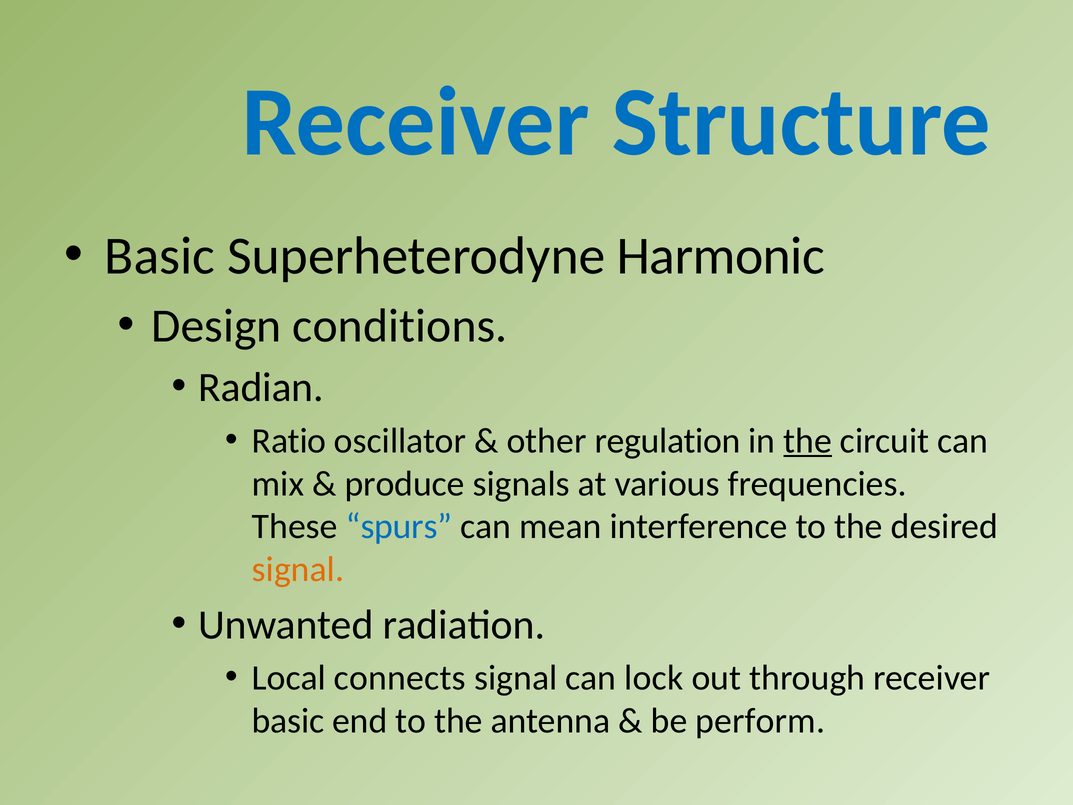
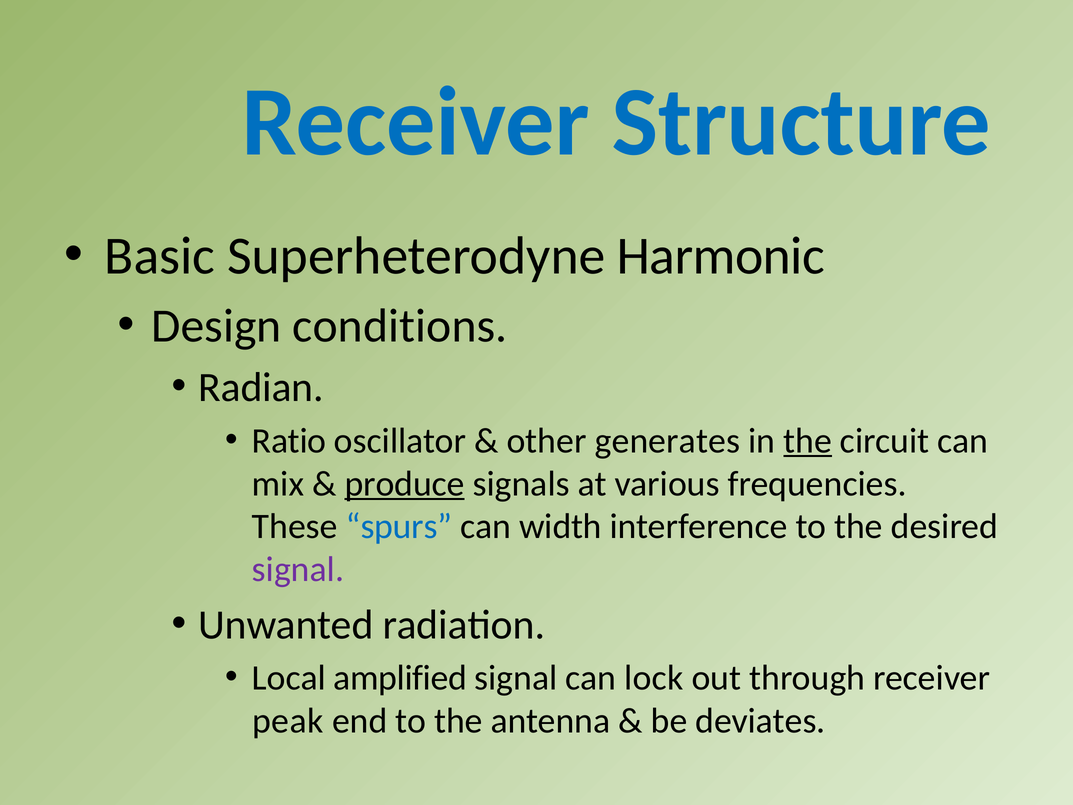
regulation: regulation -> generates
produce underline: none -> present
mean: mean -> width
signal at (298, 569) colour: orange -> purple
connects: connects -> amplified
basic at (288, 721): basic -> peak
perform: perform -> deviates
